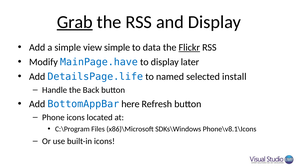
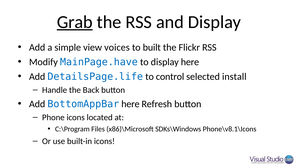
view simple: simple -> voices
data: data -> built
Flickr underline: present -> none
display later: later -> here
named: named -> control
